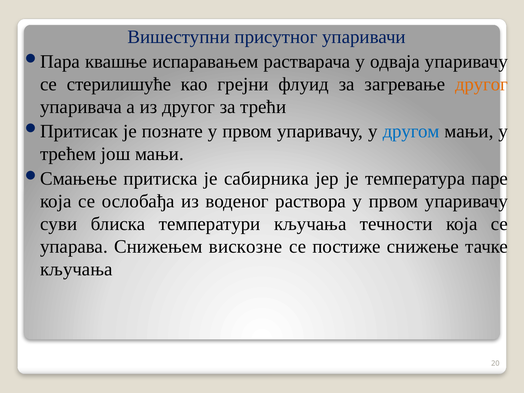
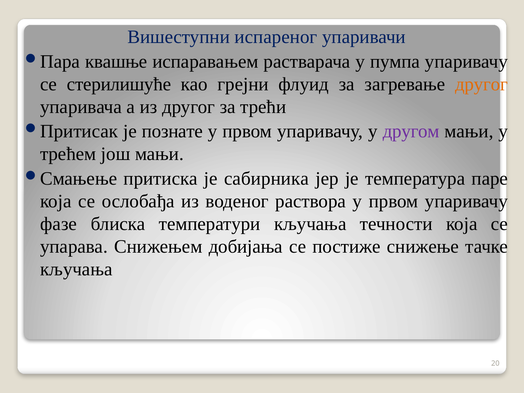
присутног: присутног -> испареног
одваја: одваја -> пумпа
другом colour: blue -> purple
суви: суви -> фазе
вискозне: вискозне -> добијања
